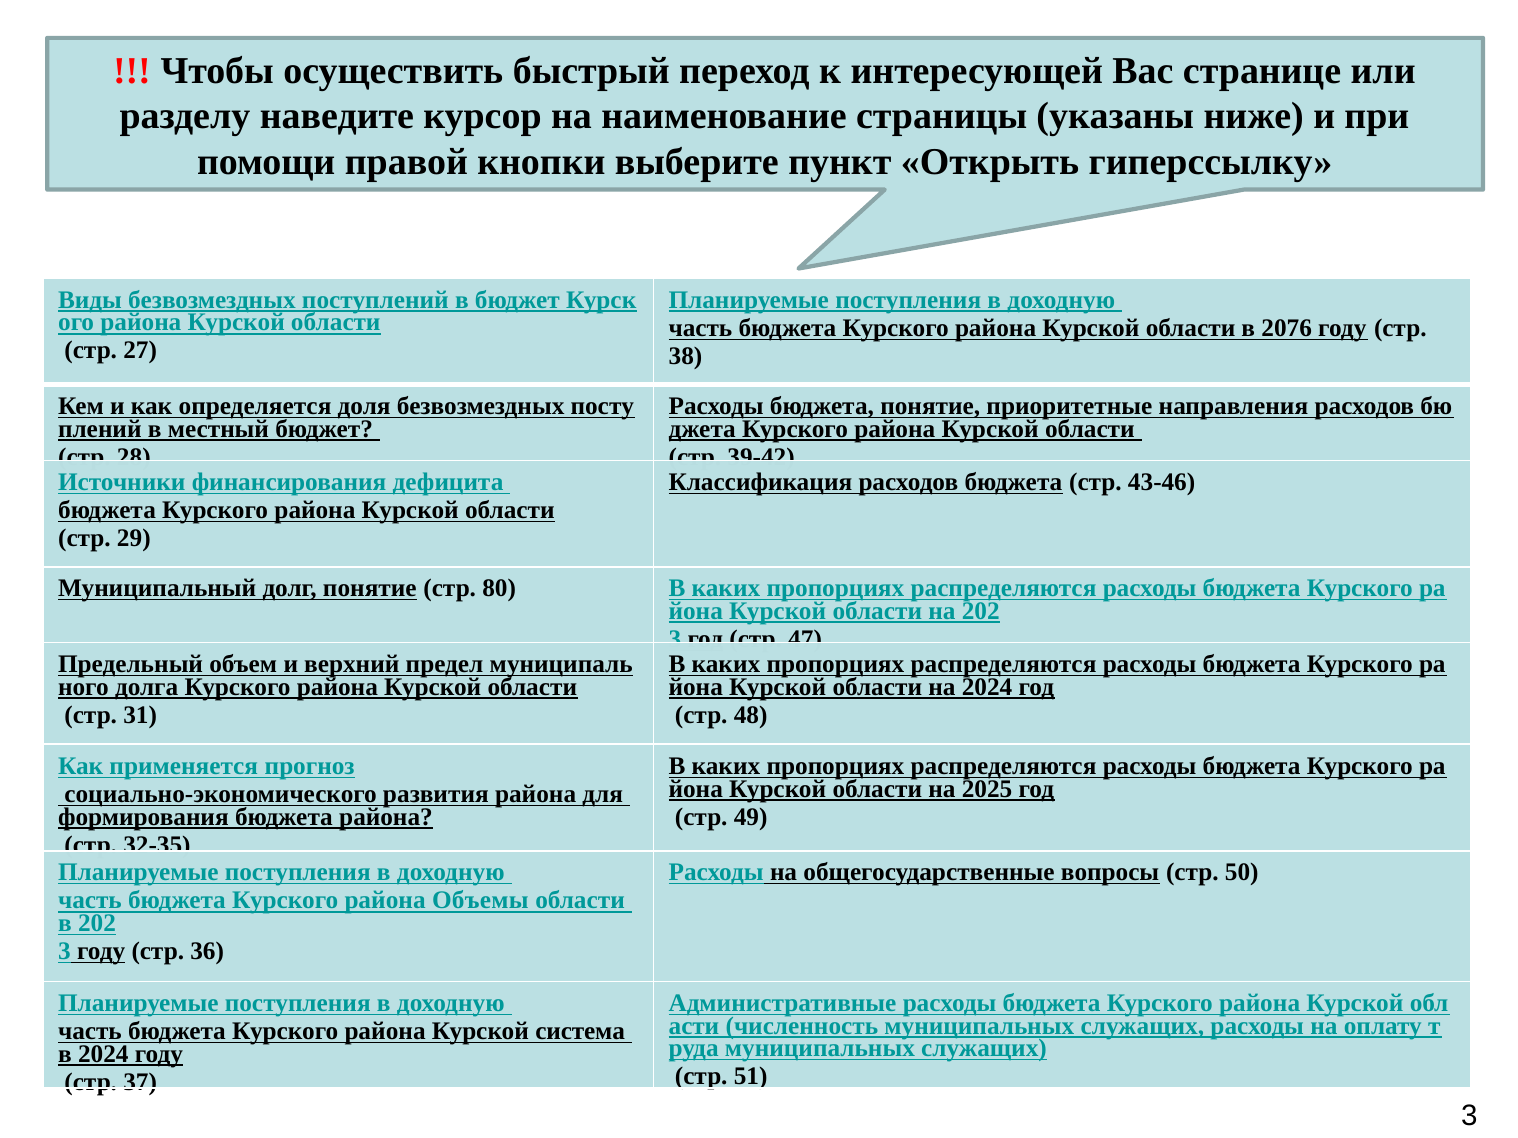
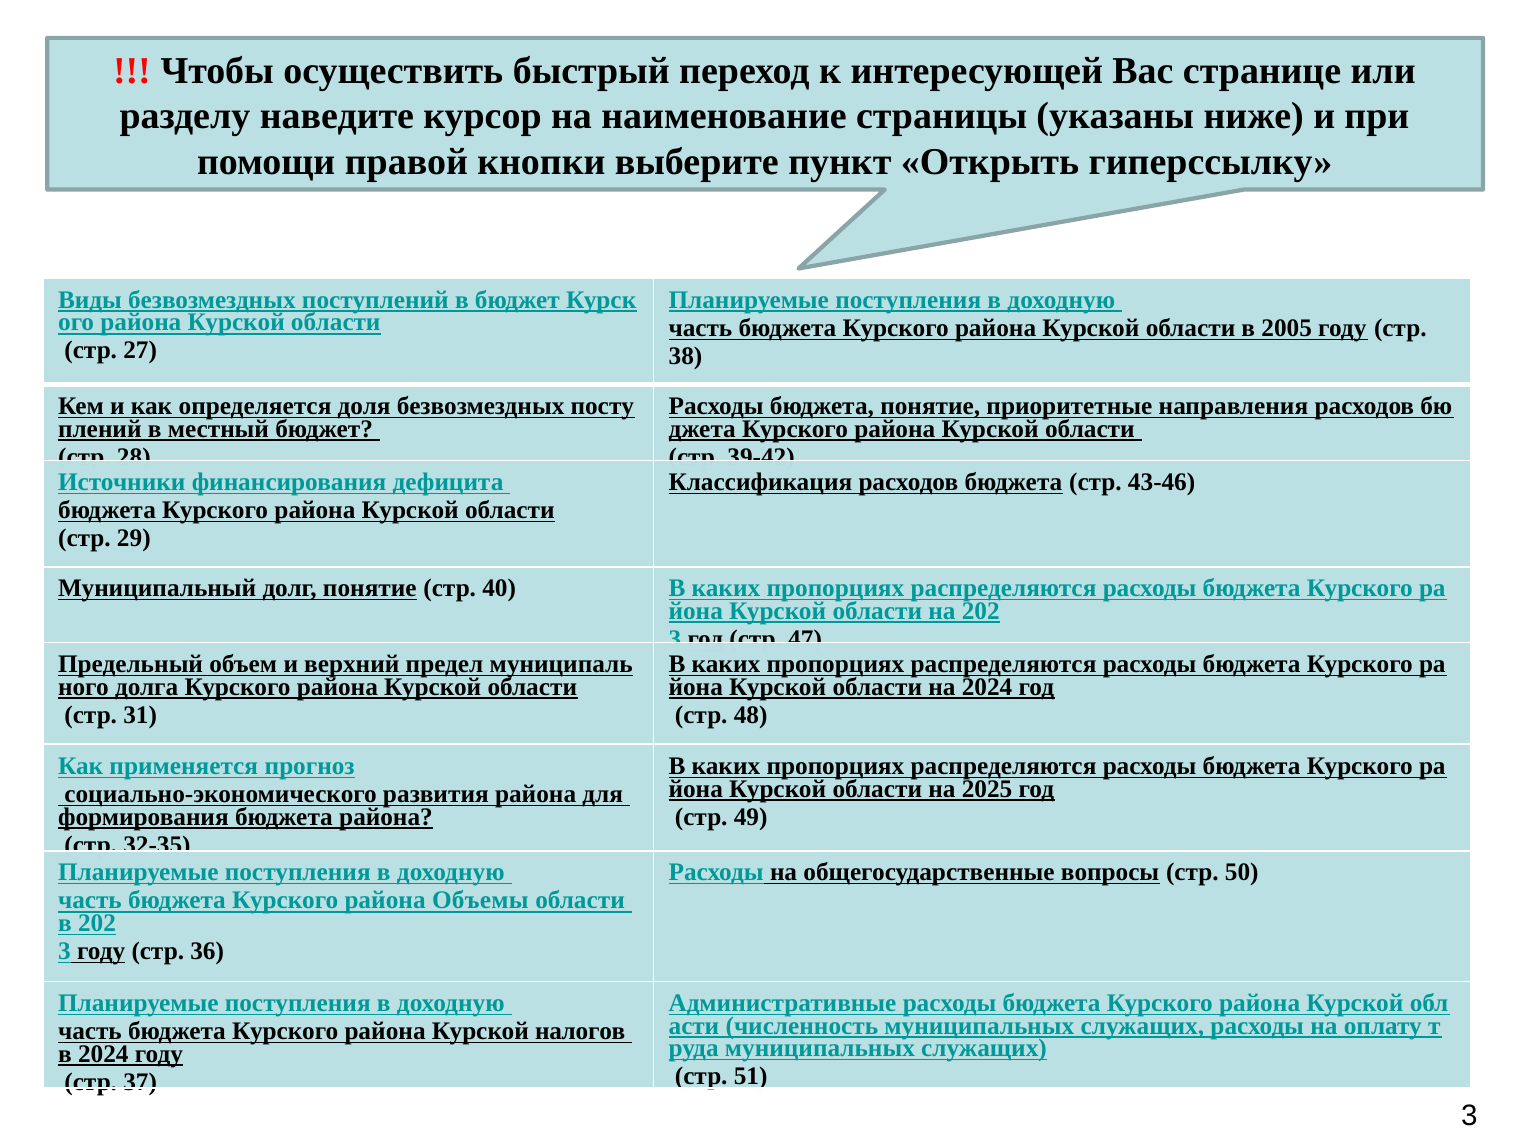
2076: 2076 -> 2005
80: 80 -> 40
система: система -> налогов
